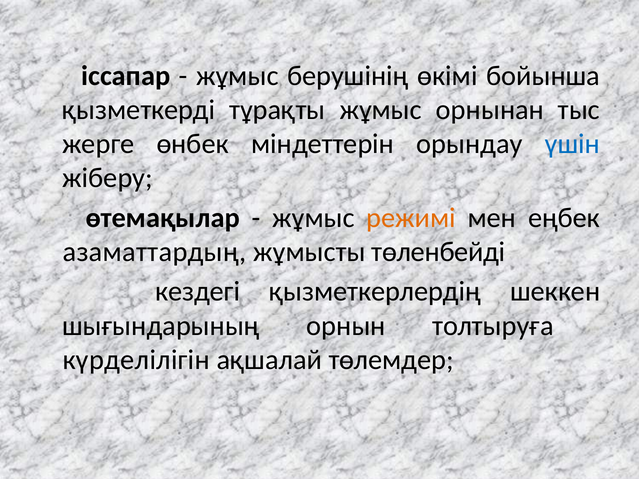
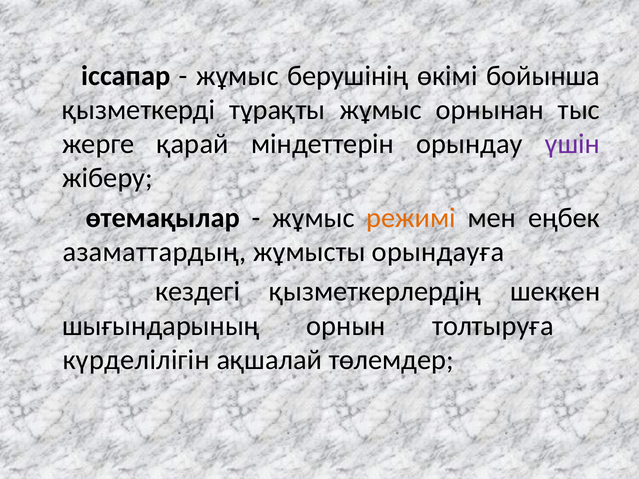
өнбек: өнбек -> қарай
үшiн colour: blue -> purple
төленбейді: төленбейді -> орындауға
